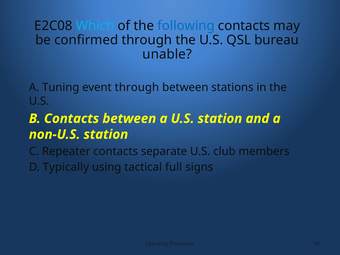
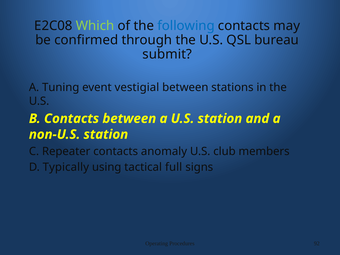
Which colour: light blue -> light green
unable: unable -> submit
event through: through -> vestigial
separate: separate -> anomaly
